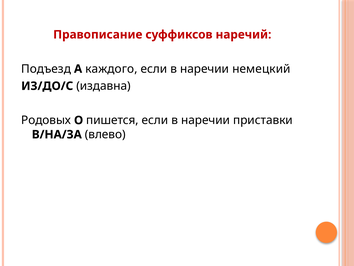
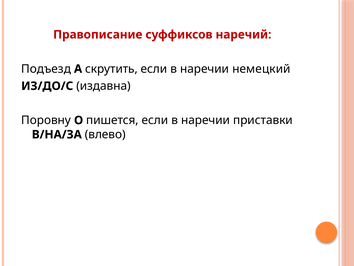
каждого: каждого -> скрутить
Родовых: Родовых -> Поровну
